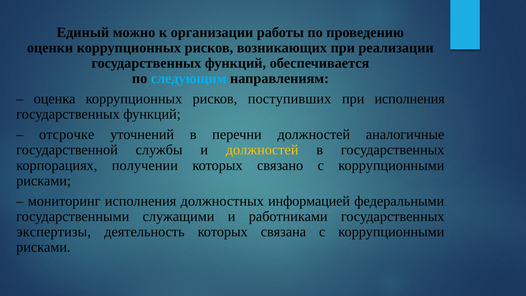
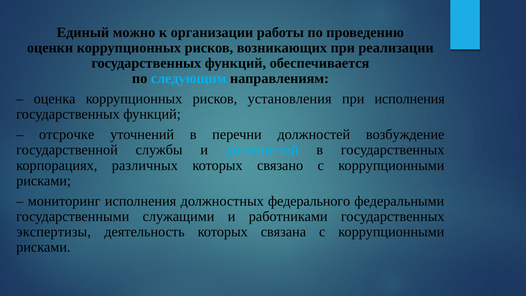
поступивших: поступивших -> установления
аналогичные: аналогичные -> возбуждение
должностей at (262, 150) colour: yellow -> light blue
получении: получении -> различных
информацией: информацией -> федерального
